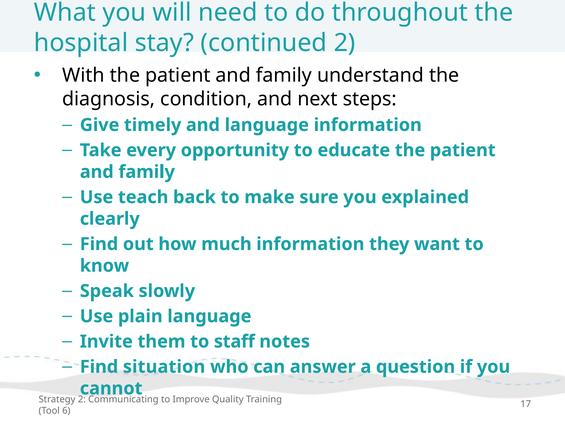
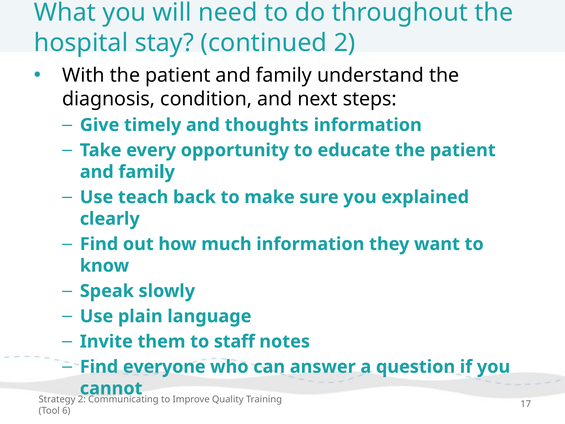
and language: language -> thoughts
situation: situation -> everyone
